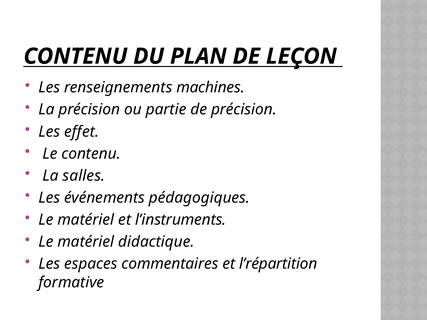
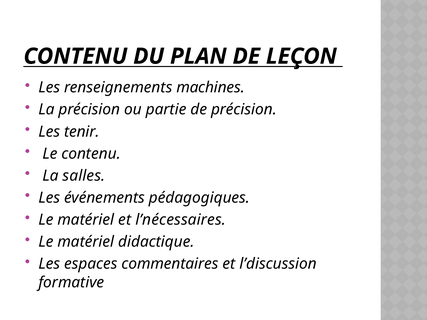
effet: effet -> tenir
l’instruments: l’instruments -> l’nécessaires
l’répartition: l’répartition -> l’discussion
